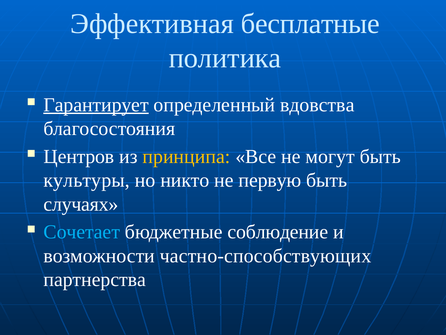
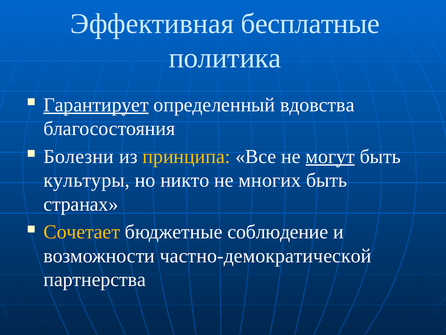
Центров: Центров -> Болезни
могут underline: none -> present
первую: первую -> многих
случаях: случаях -> странах
Сочетает colour: light blue -> yellow
частно-способствующих: частно-способствующих -> частно-демократической
